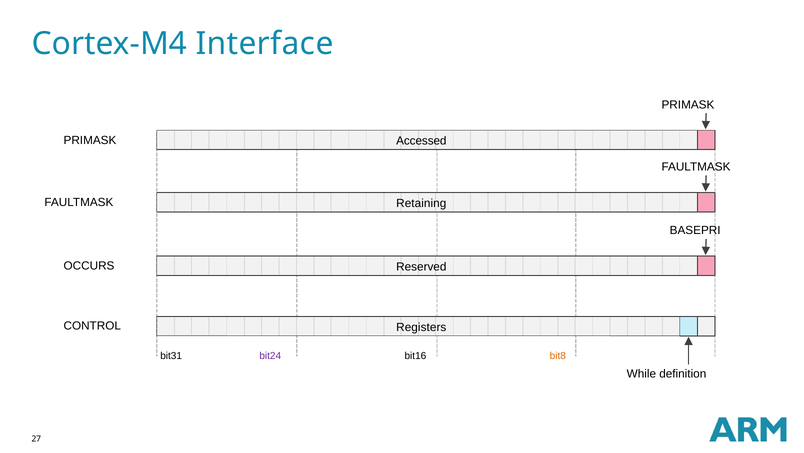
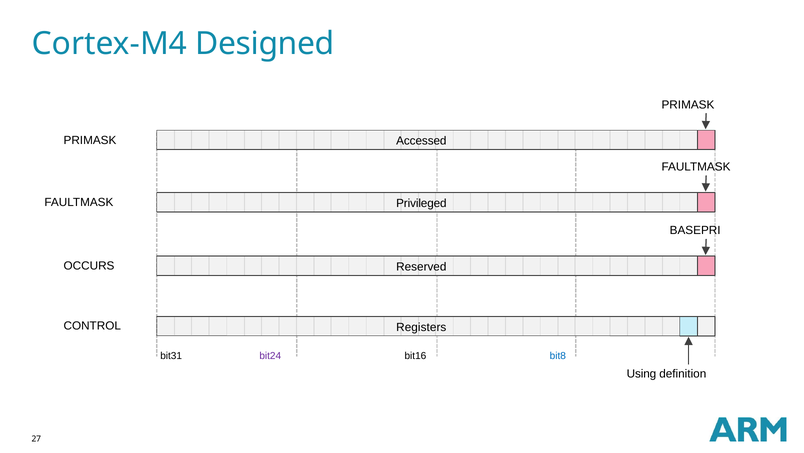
Interface: Interface -> Designed
Retaining: Retaining -> Privileged
bit8 colour: orange -> blue
While: While -> Using
